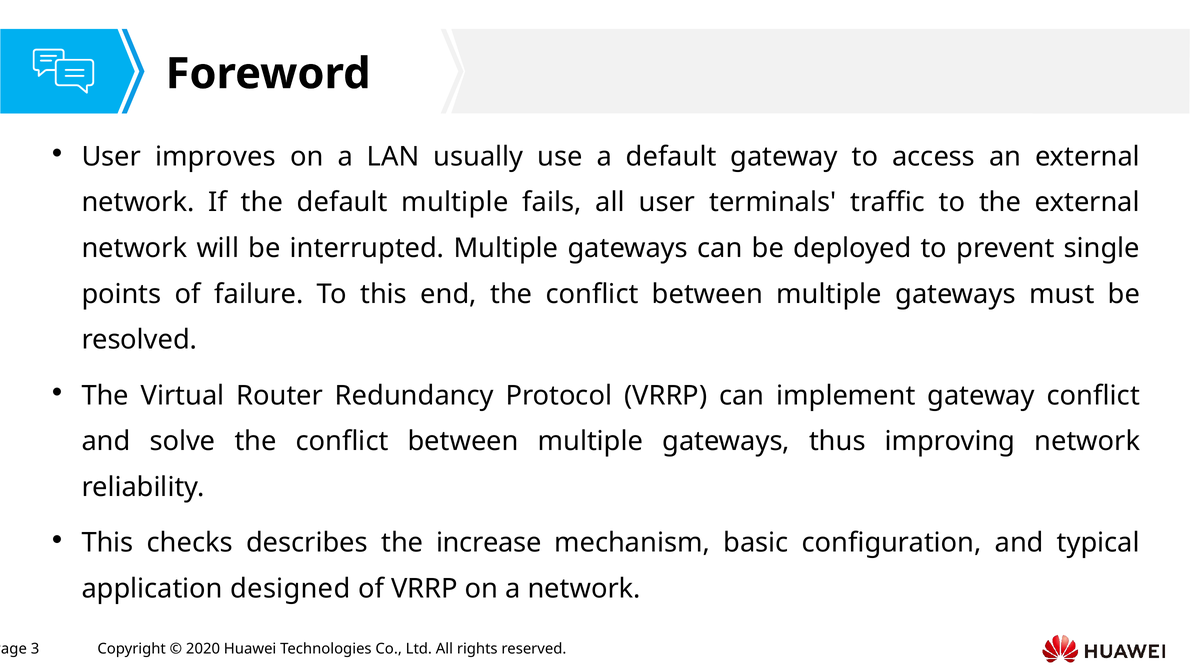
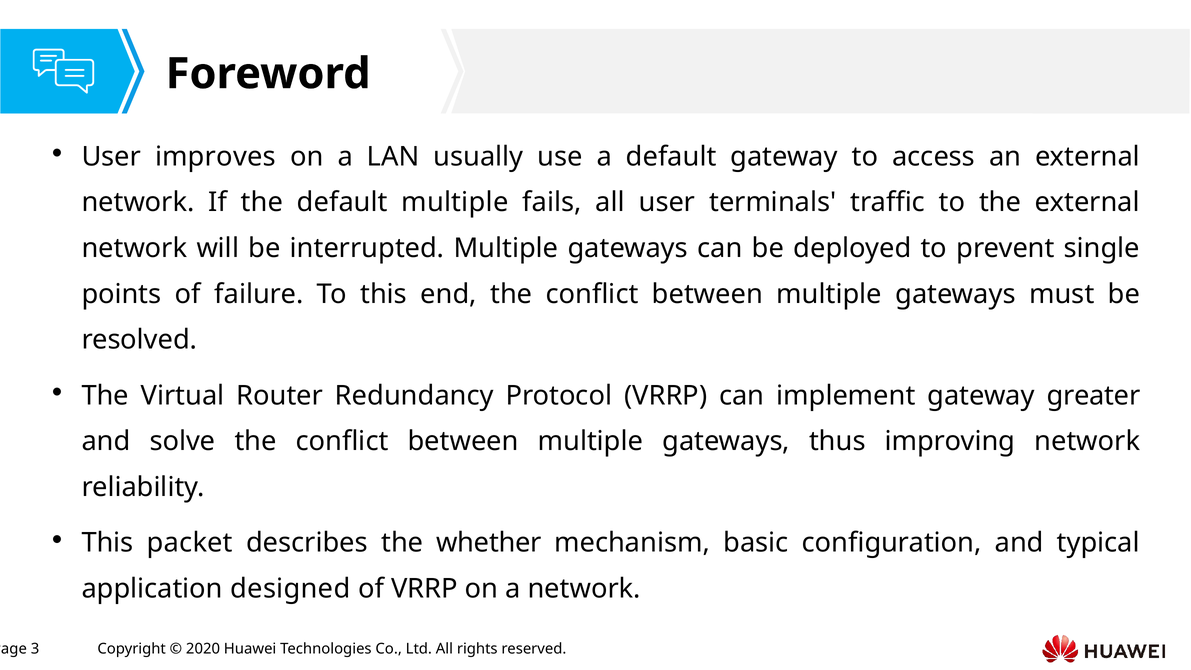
gateway conflict: conflict -> greater
checks: checks -> packet
increase: increase -> whether
